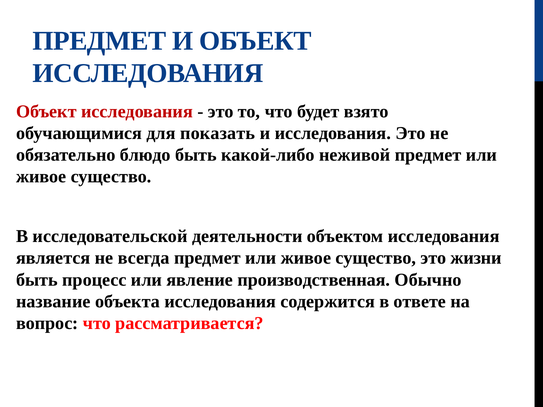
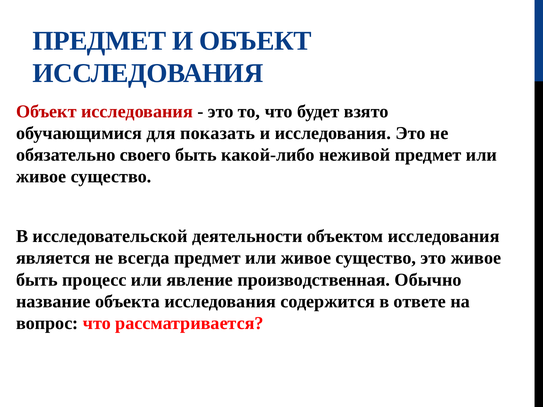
блюдо: блюдо -> своего
это жизни: жизни -> живое
